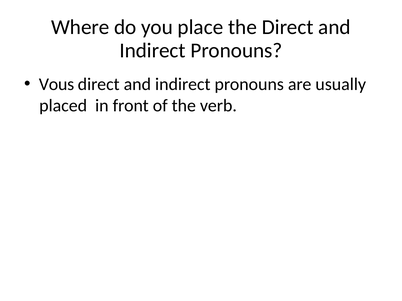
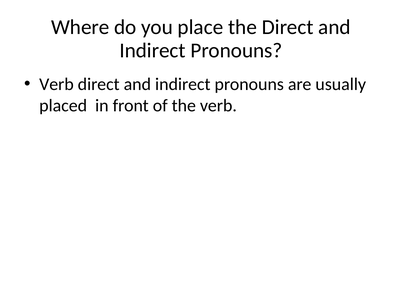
Vous at (57, 84): Vous -> Verb
